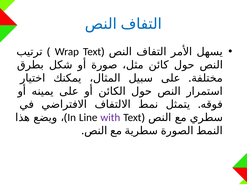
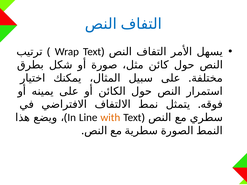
with colour: purple -> orange
